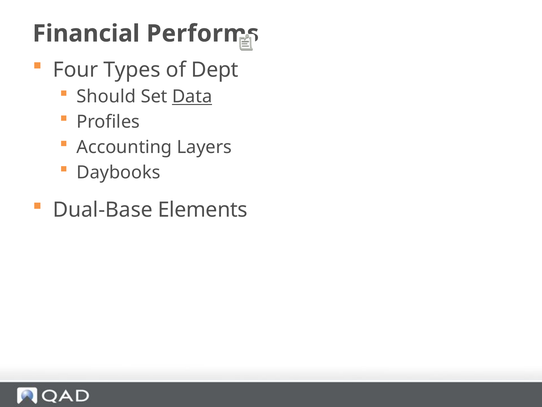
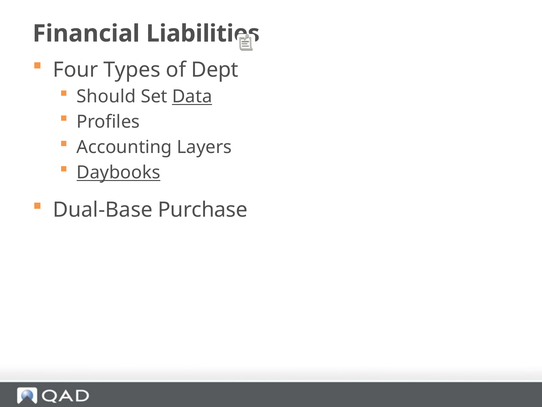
Performs: Performs -> Liabilities
Daybooks underline: none -> present
Elements: Elements -> Purchase
